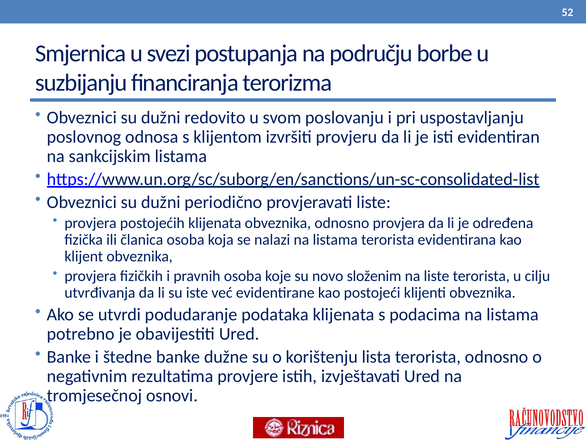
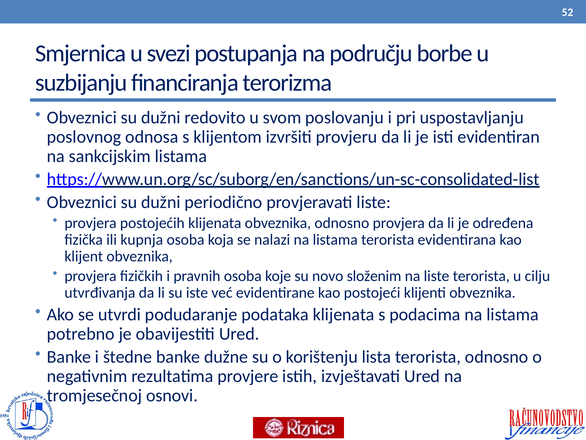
članica: članica -> kupnja
